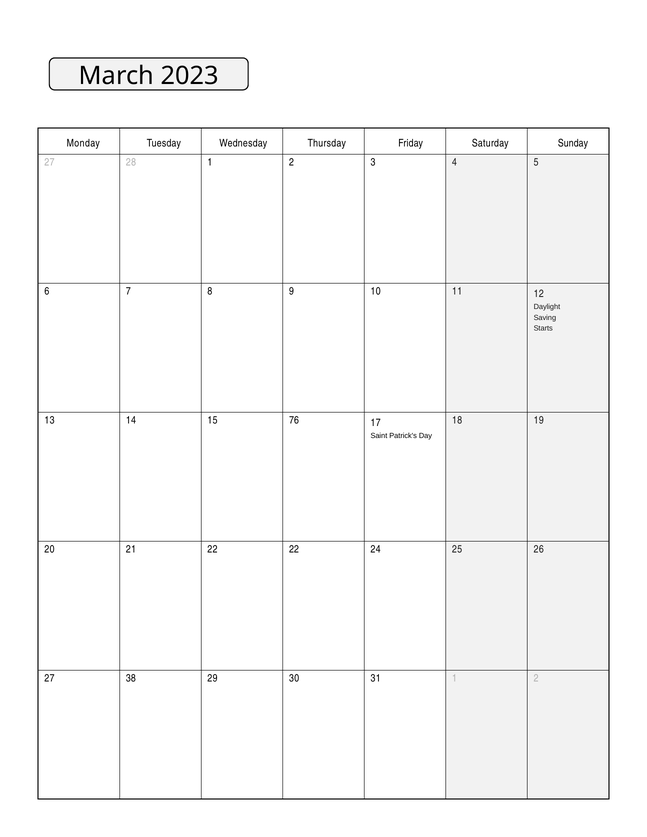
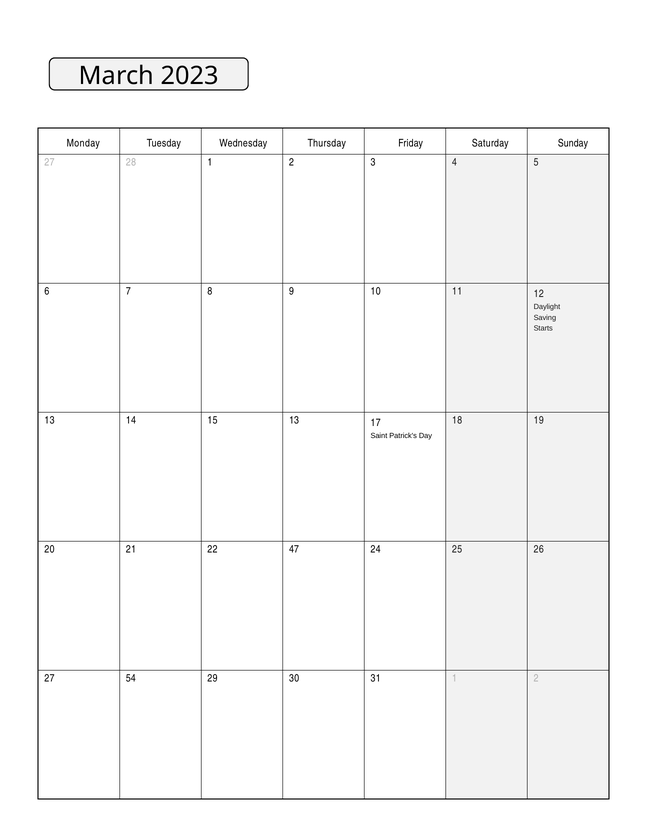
15 76: 76 -> 13
22 22: 22 -> 47
38: 38 -> 54
